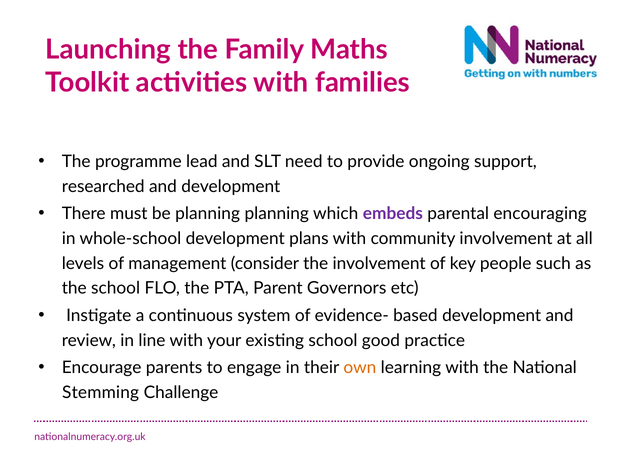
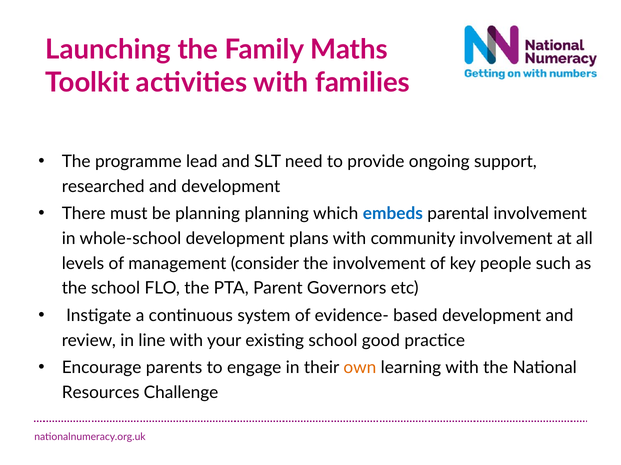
embeds colour: purple -> blue
parental encouraging: encouraging -> involvement
Stemming: Stemming -> Resources
